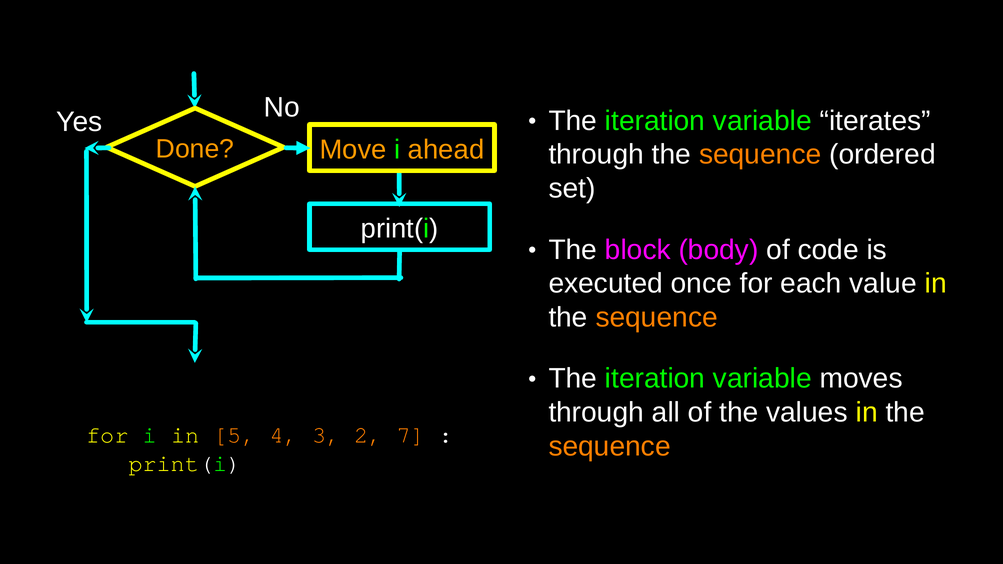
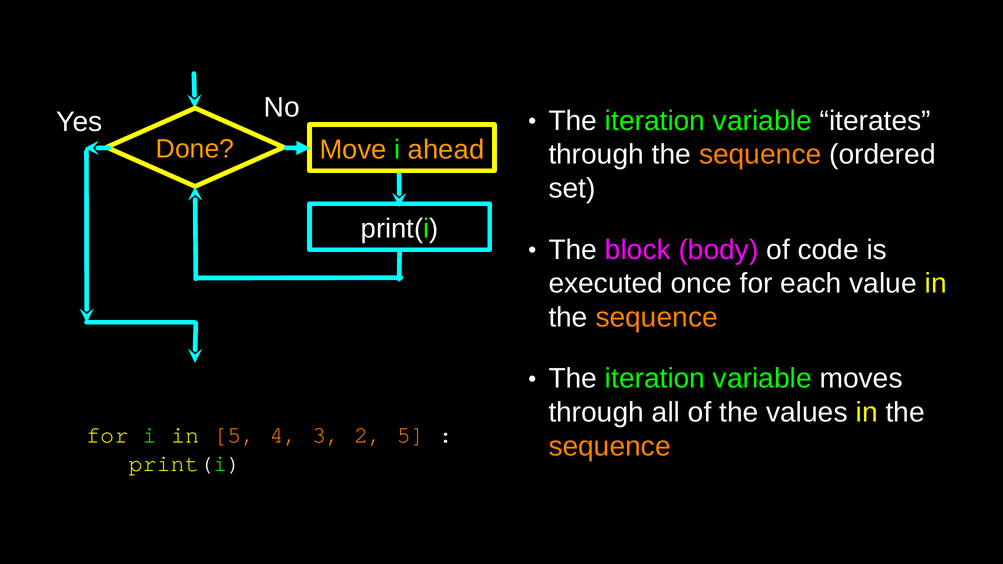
2 7: 7 -> 5
